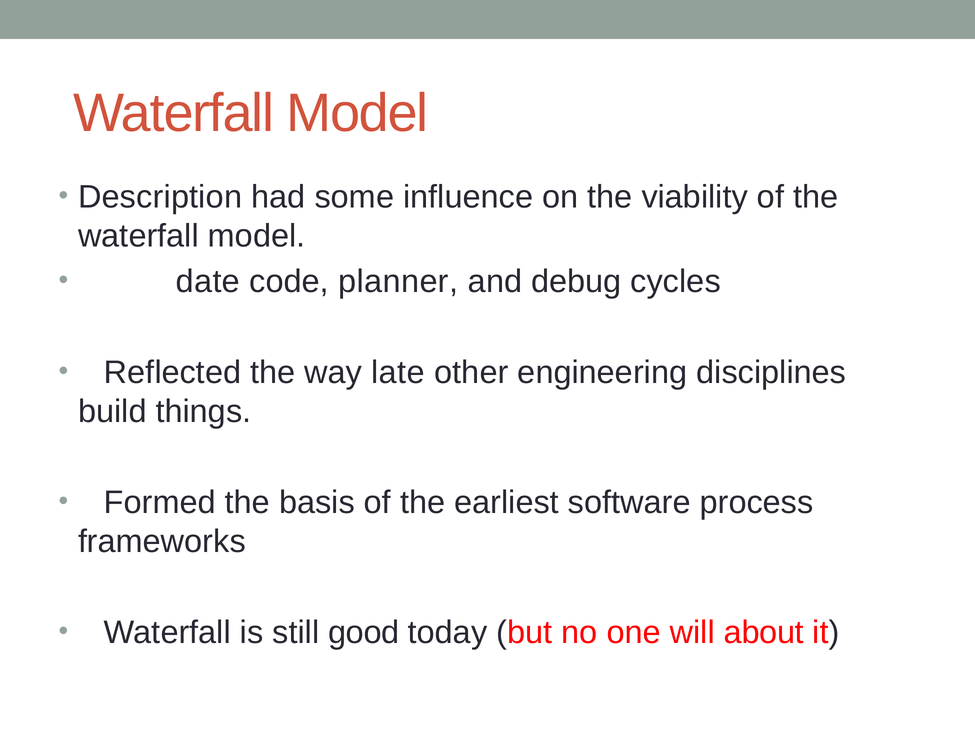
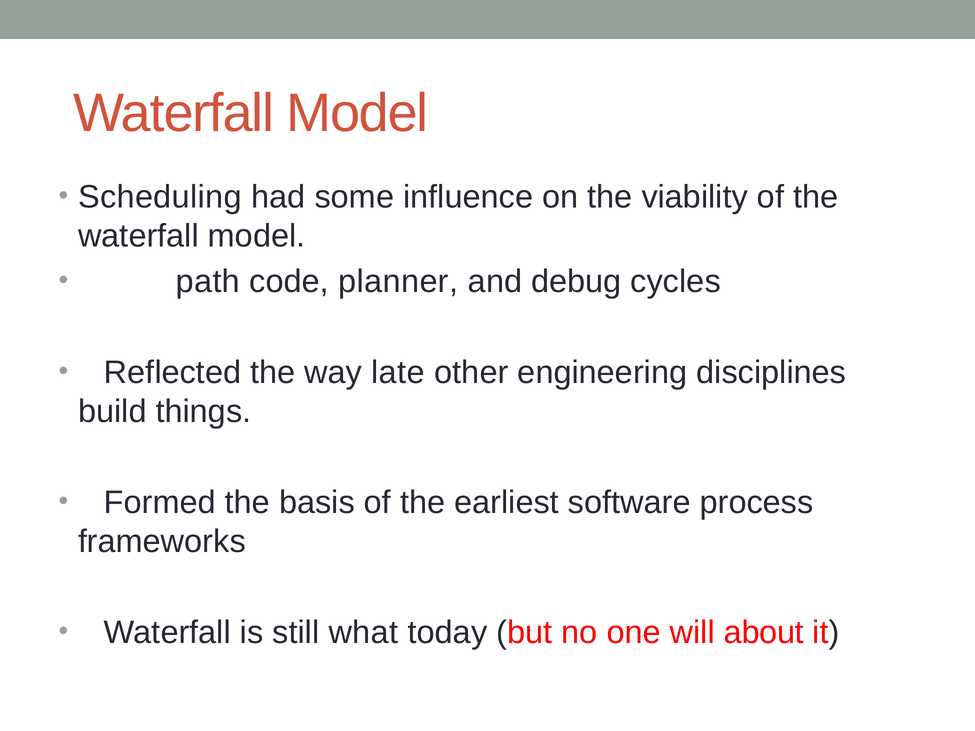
Description: Description -> Scheduling
date: date -> path
good: good -> what
